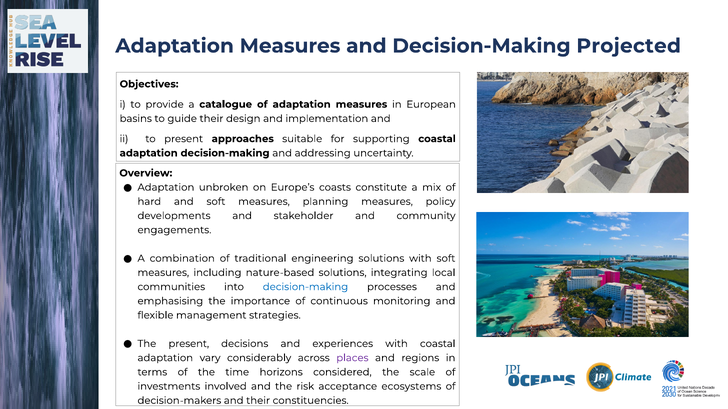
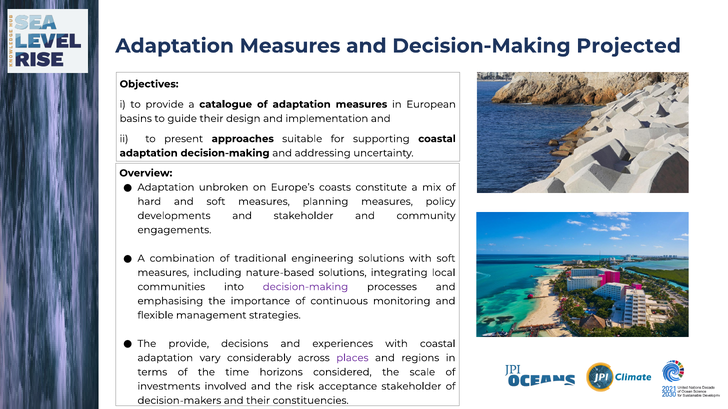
decision-making at (305, 287) colour: blue -> purple
The present: present -> provide
acceptance ecosystems: ecosystems -> stakeholder
